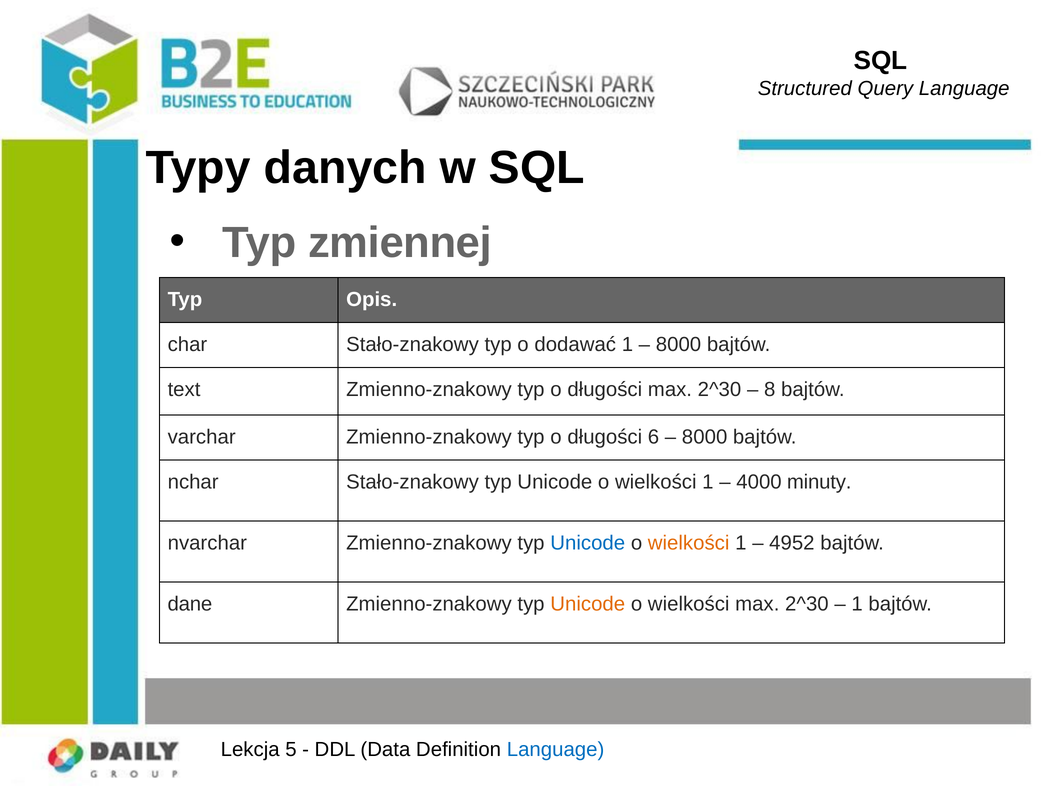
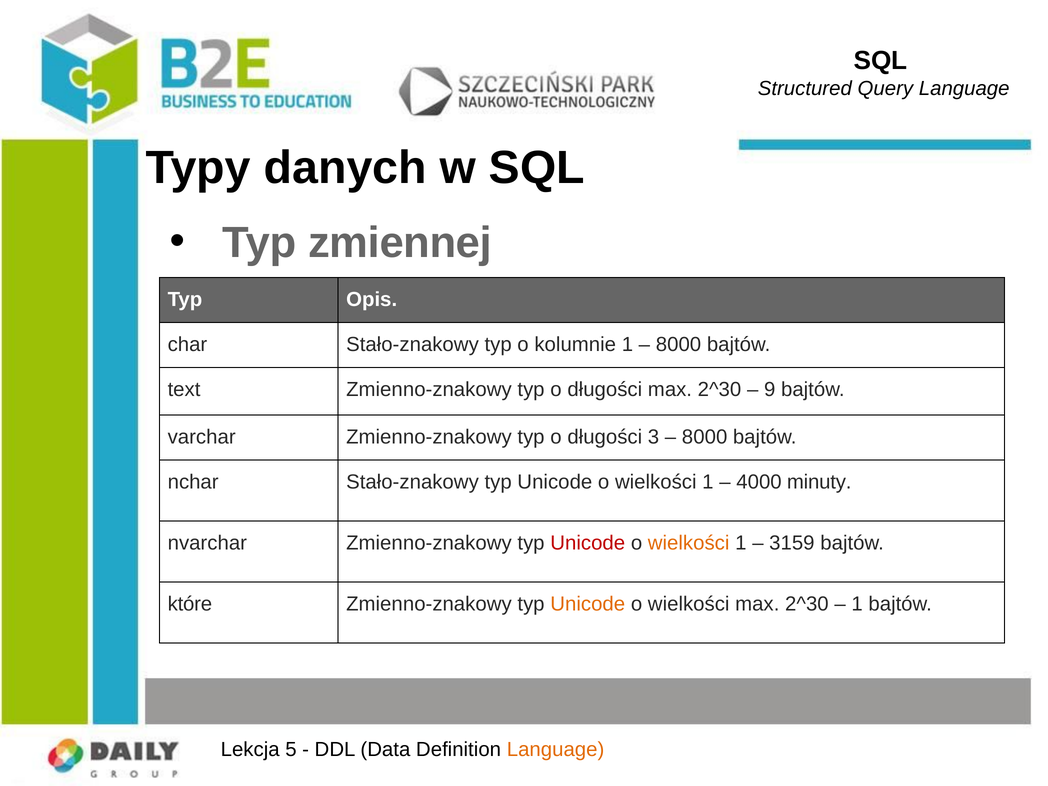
dodawać: dodawać -> kolumnie
8: 8 -> 9
6: 6 -> 3
Unicode at (588, 543) colour: blue -> red
4952: 4952 -> 3159
dane: dane -> które
Language at (556, 750) colour: blue -> orange
